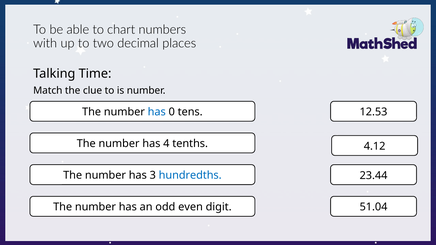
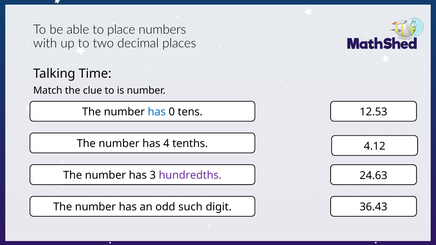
chart: chart -> place
hundredths colour: blue -> purple
23.44: 23.44 -> 24.63
even: even -> such
51.04: 51.04 -> 36.43
